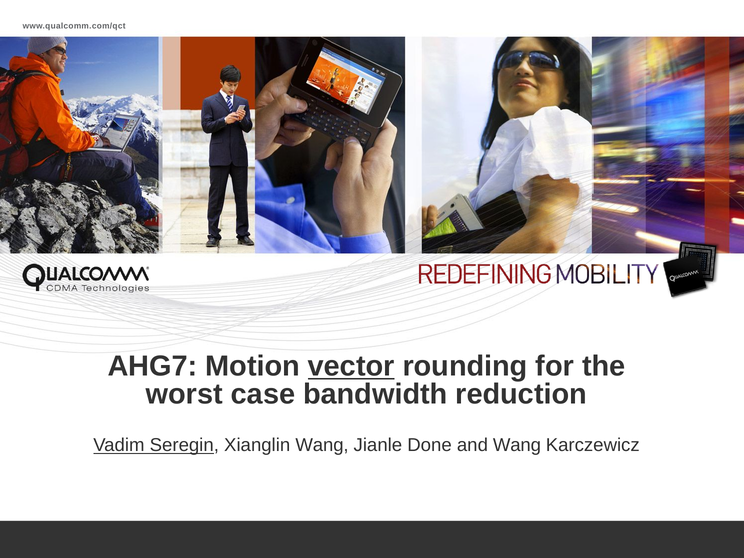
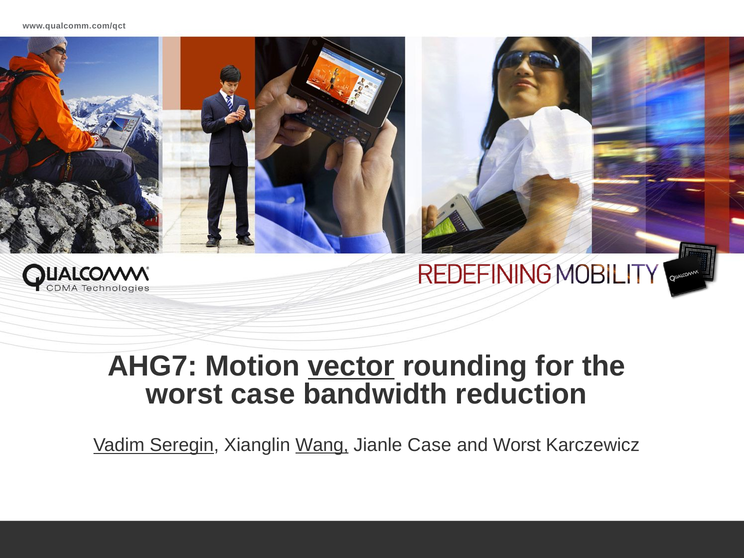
Wang at (322, 445) underline: none -> present
Jianle Done: Done -> Case
and Wang: Wang -> Worst
